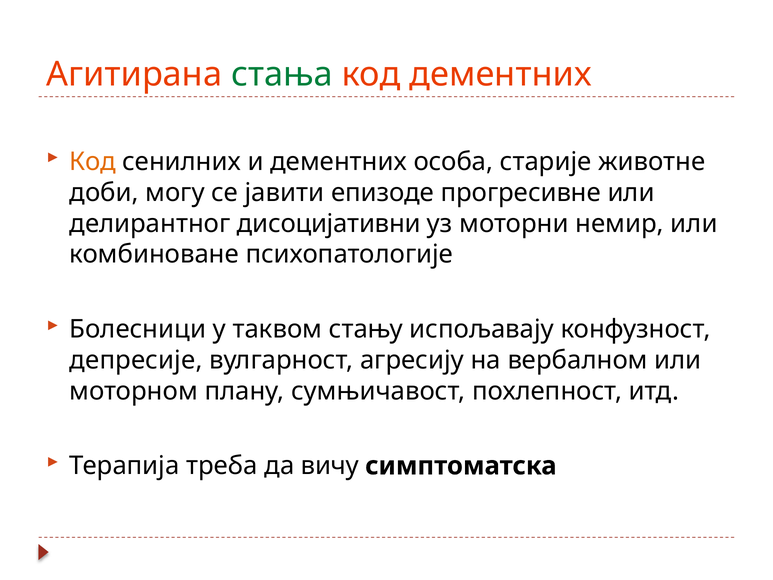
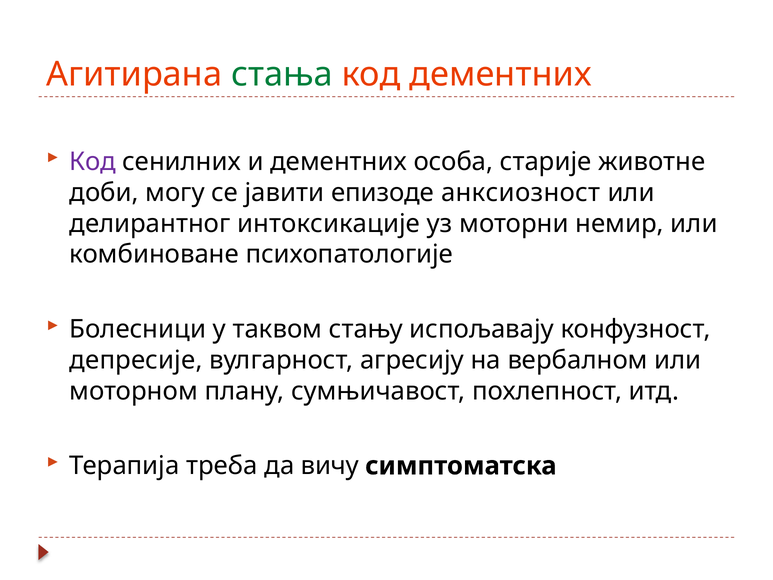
Код at (93, 162) colour: orange -> purple
прогресивне: прогресивне -> анксиозност
дисоцијативни: дисоцијативни -> интоксикације
